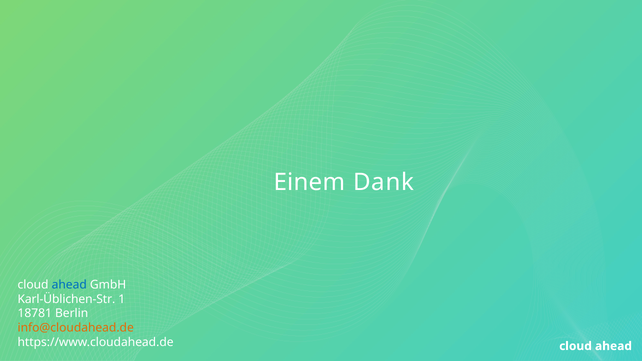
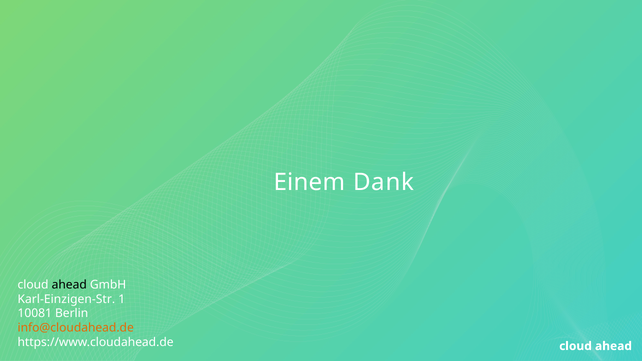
ahead at (69, 285) colour: blue -> black
Karl-Üblichen-Str: Karl-Üblichen-Str -> Karl-Einzigen-Str
18781: 18781 -> 10081
